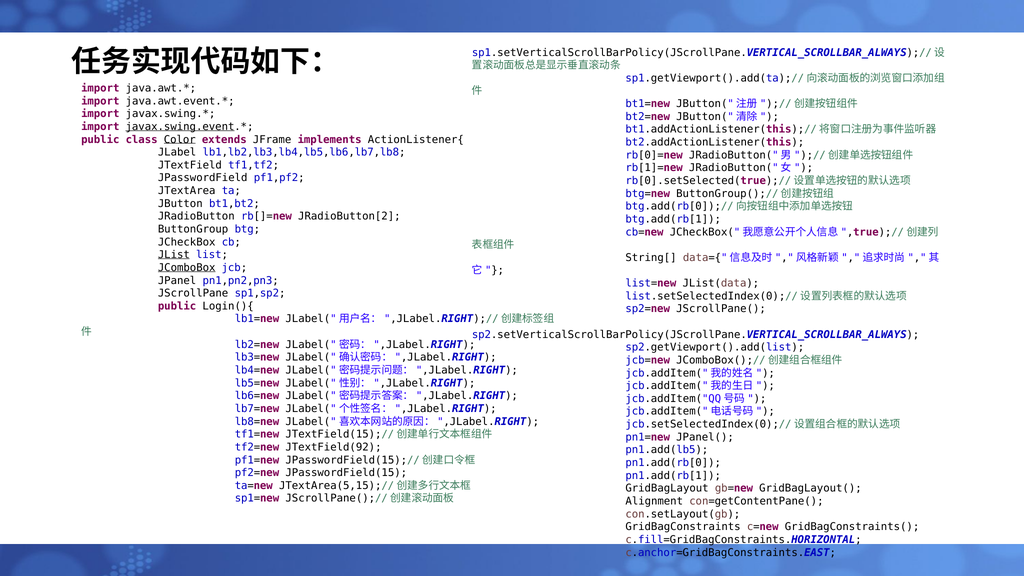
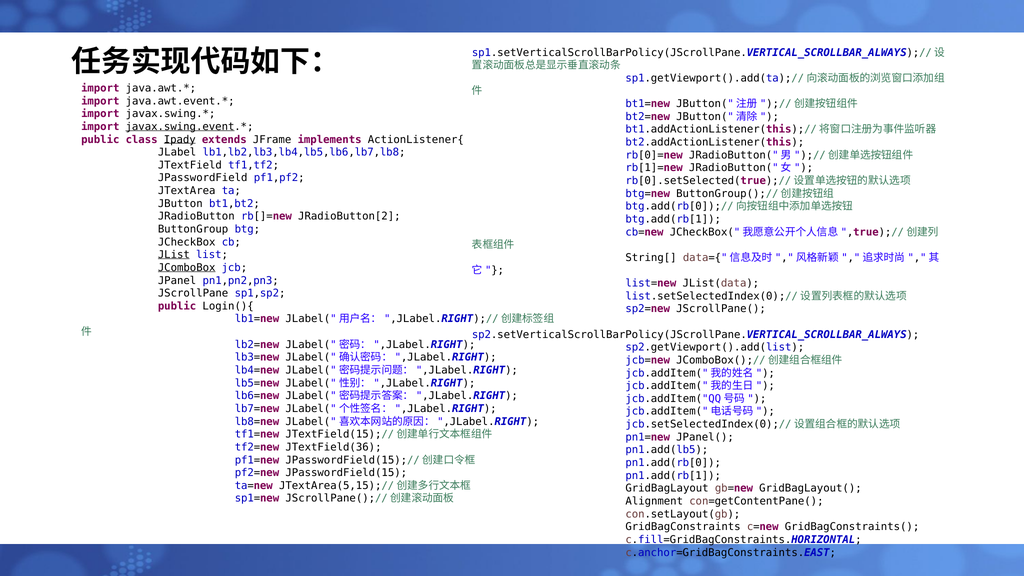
Color: Color -> Ipady
JTextField(92: JTextField(92 -> JTextField(36
